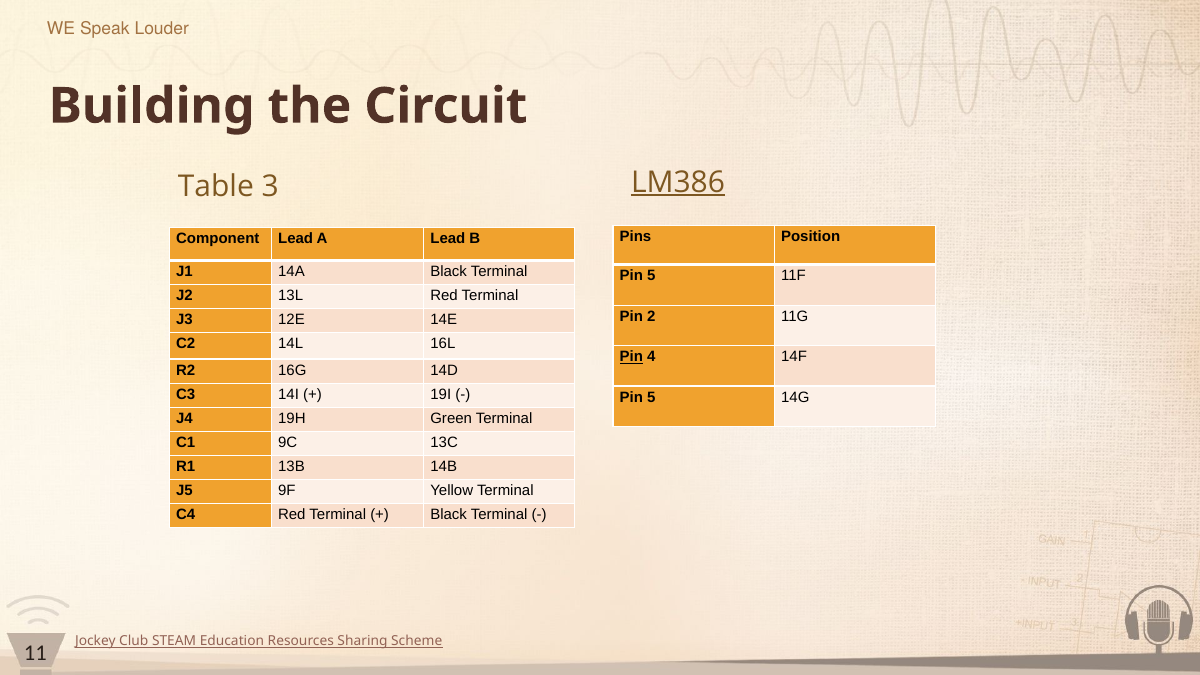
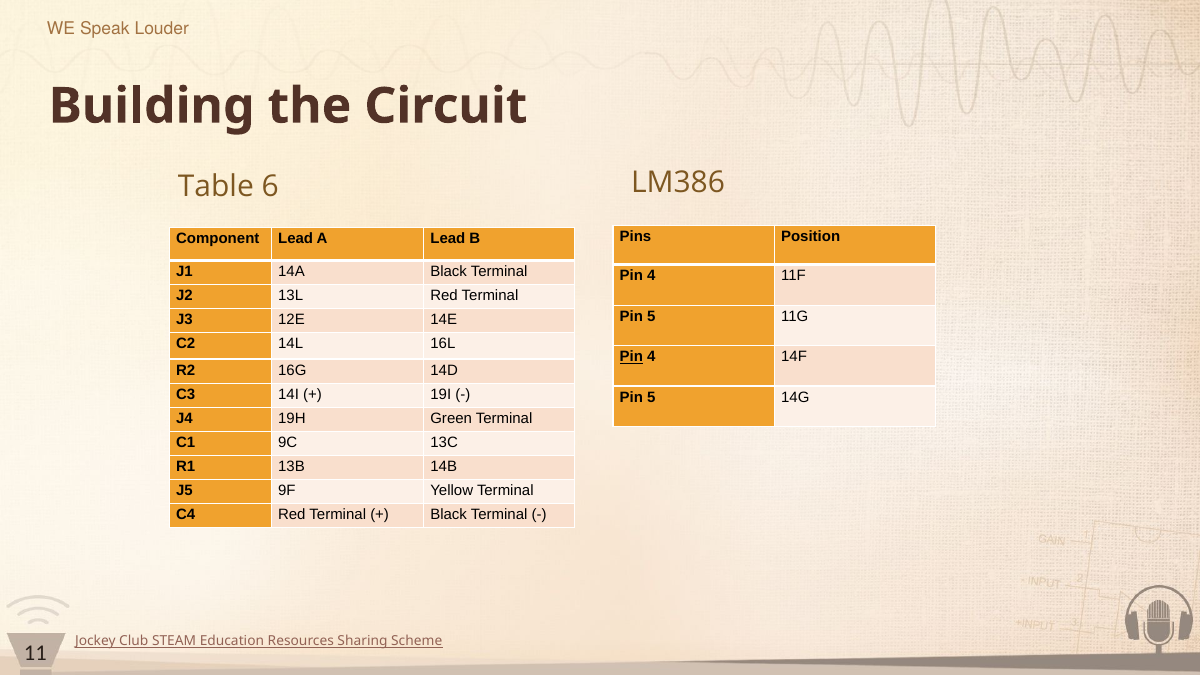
LM386 underline: present -> none
3: 3 -> 6
5 at (651, 276): 5 -> 4
2 at (651, 316): 2 -> 5
